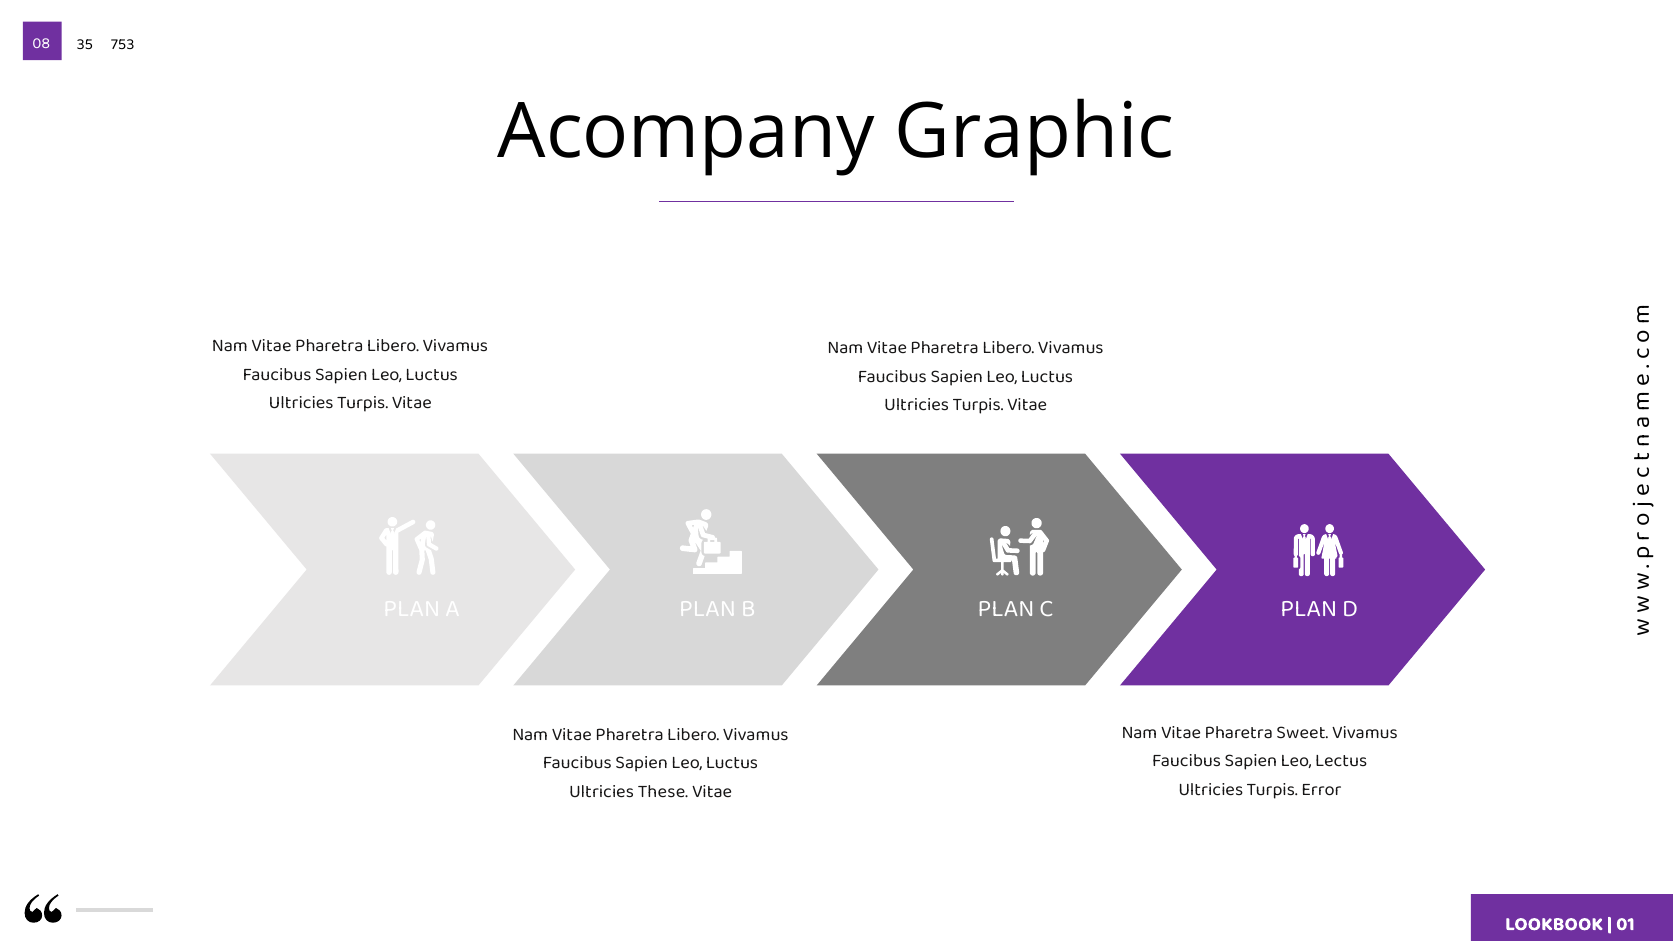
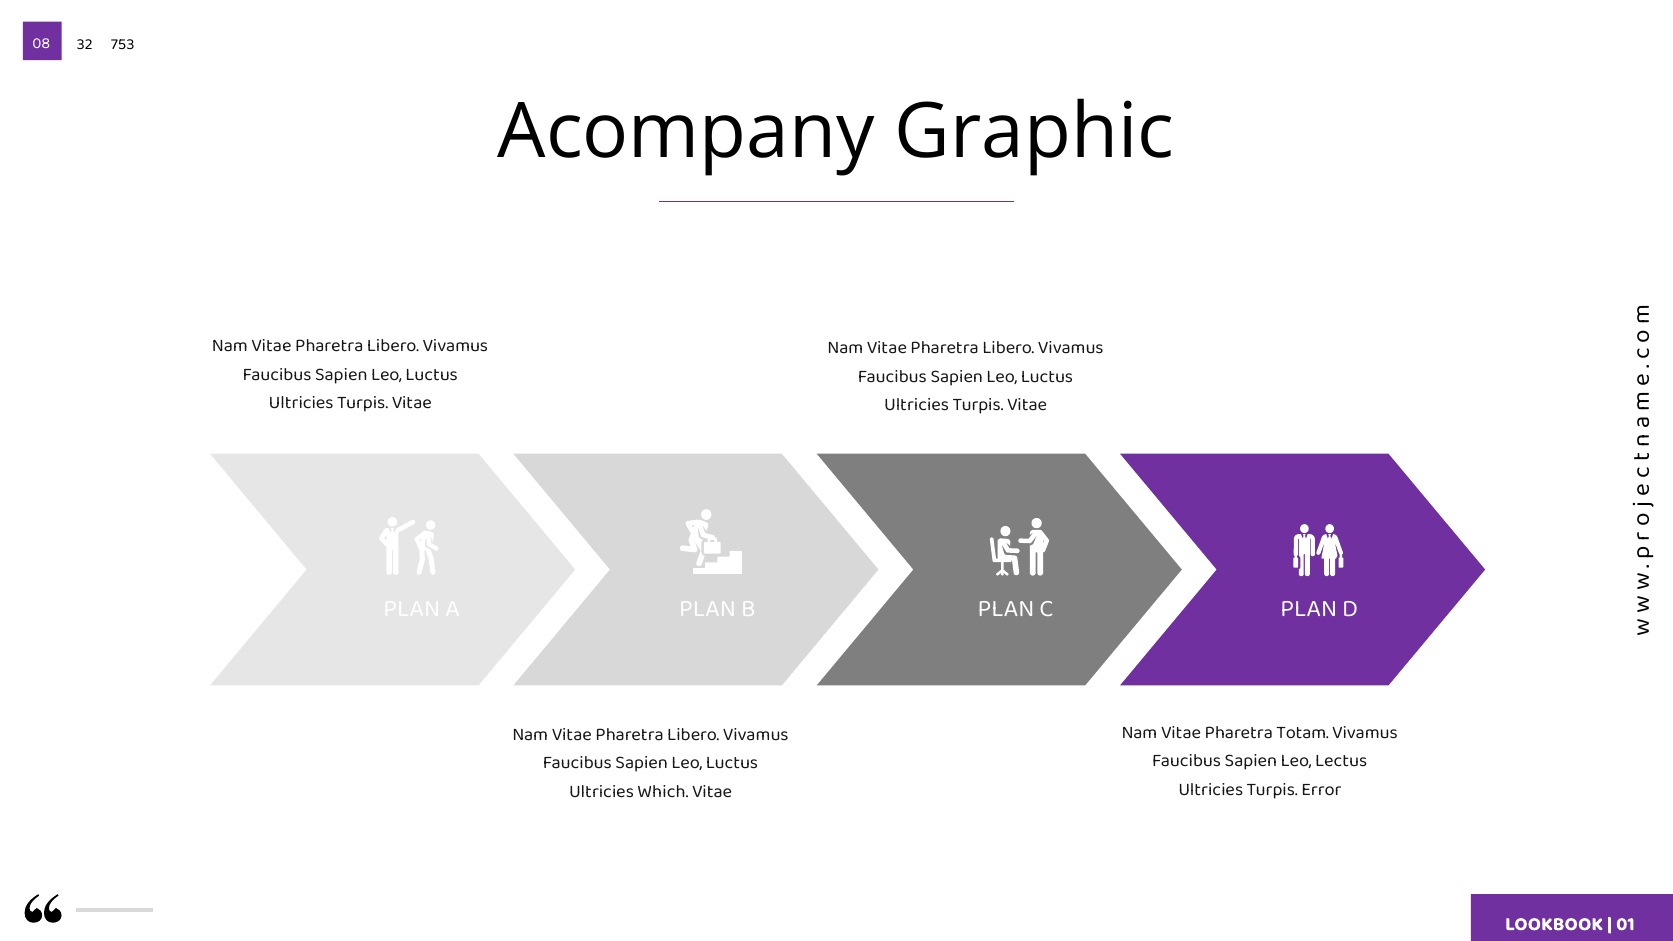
35: 35 -> 32
Sweet: Sweet -> Totam
These: These -> Which
